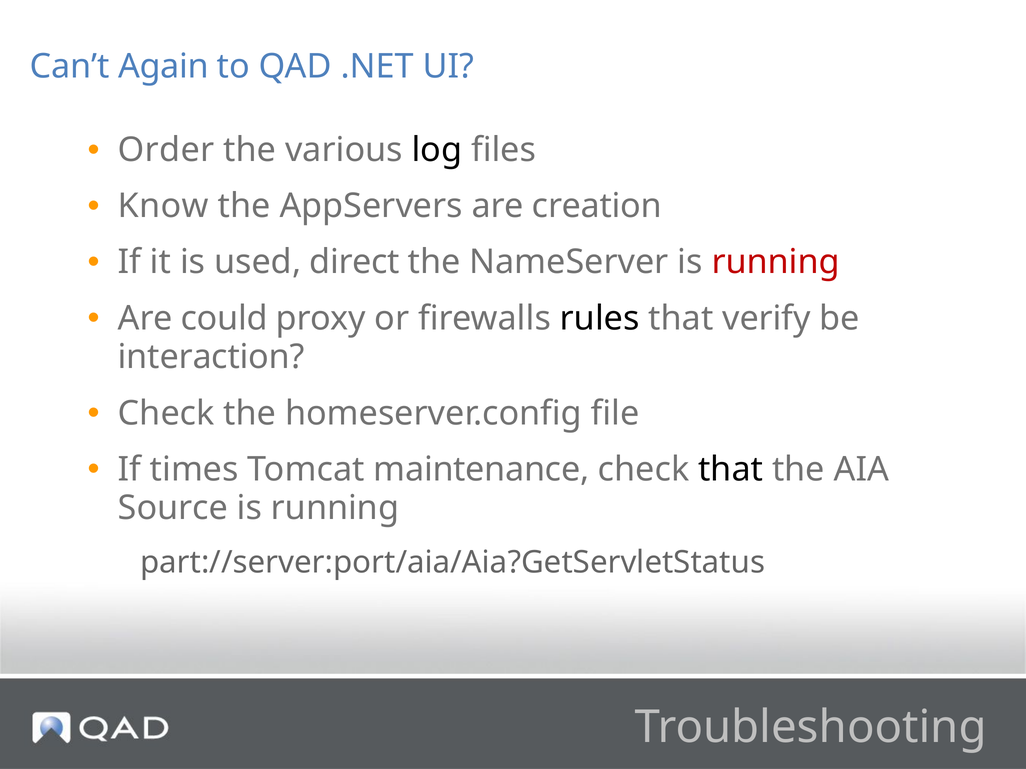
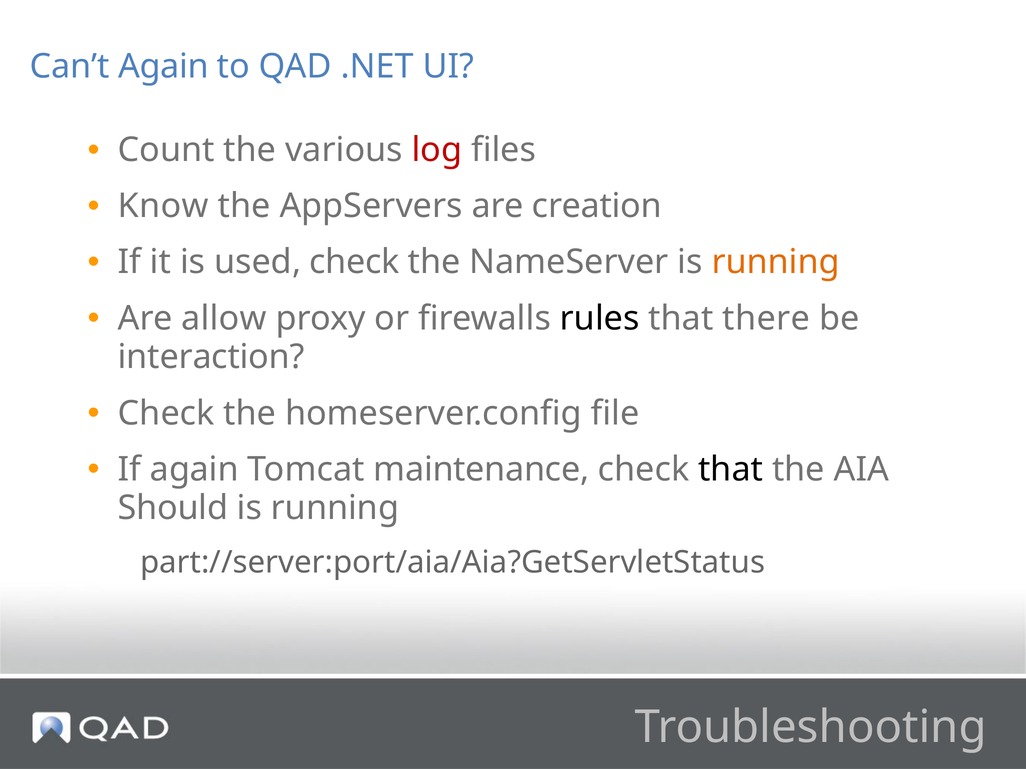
Order: Order -> Count
log colour: black -> red
used direct: direct -> check
running at (776, 262) colour: red -> orange
could: could -> allow
verify: verify -> there
If times: times -> again
Source: Source -> Should
